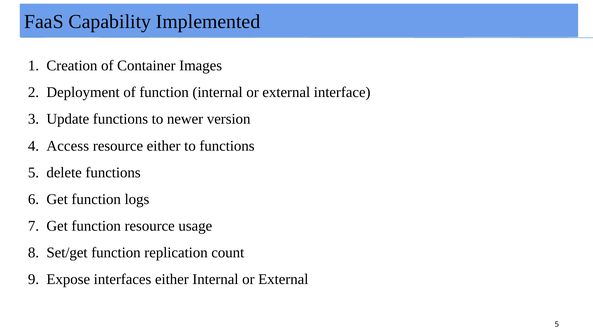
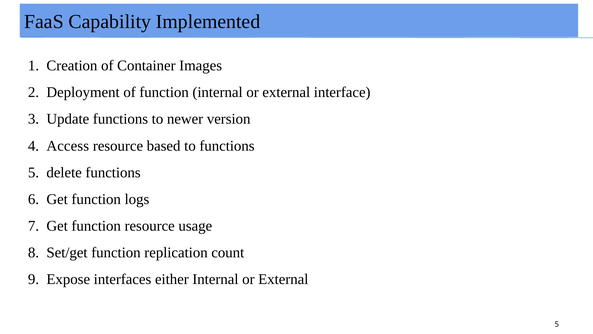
resource either: either -> based
